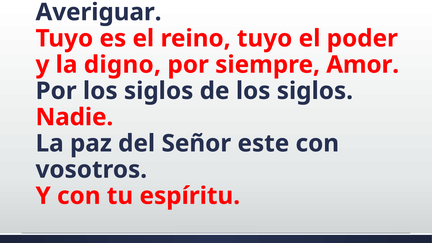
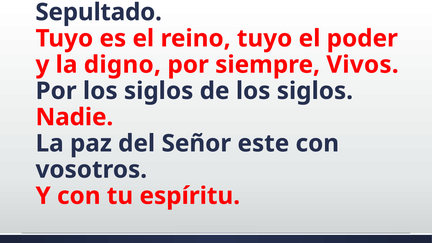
Averiguar: Averiguar -> Sepultado
Amor: Amor -> Vivos
